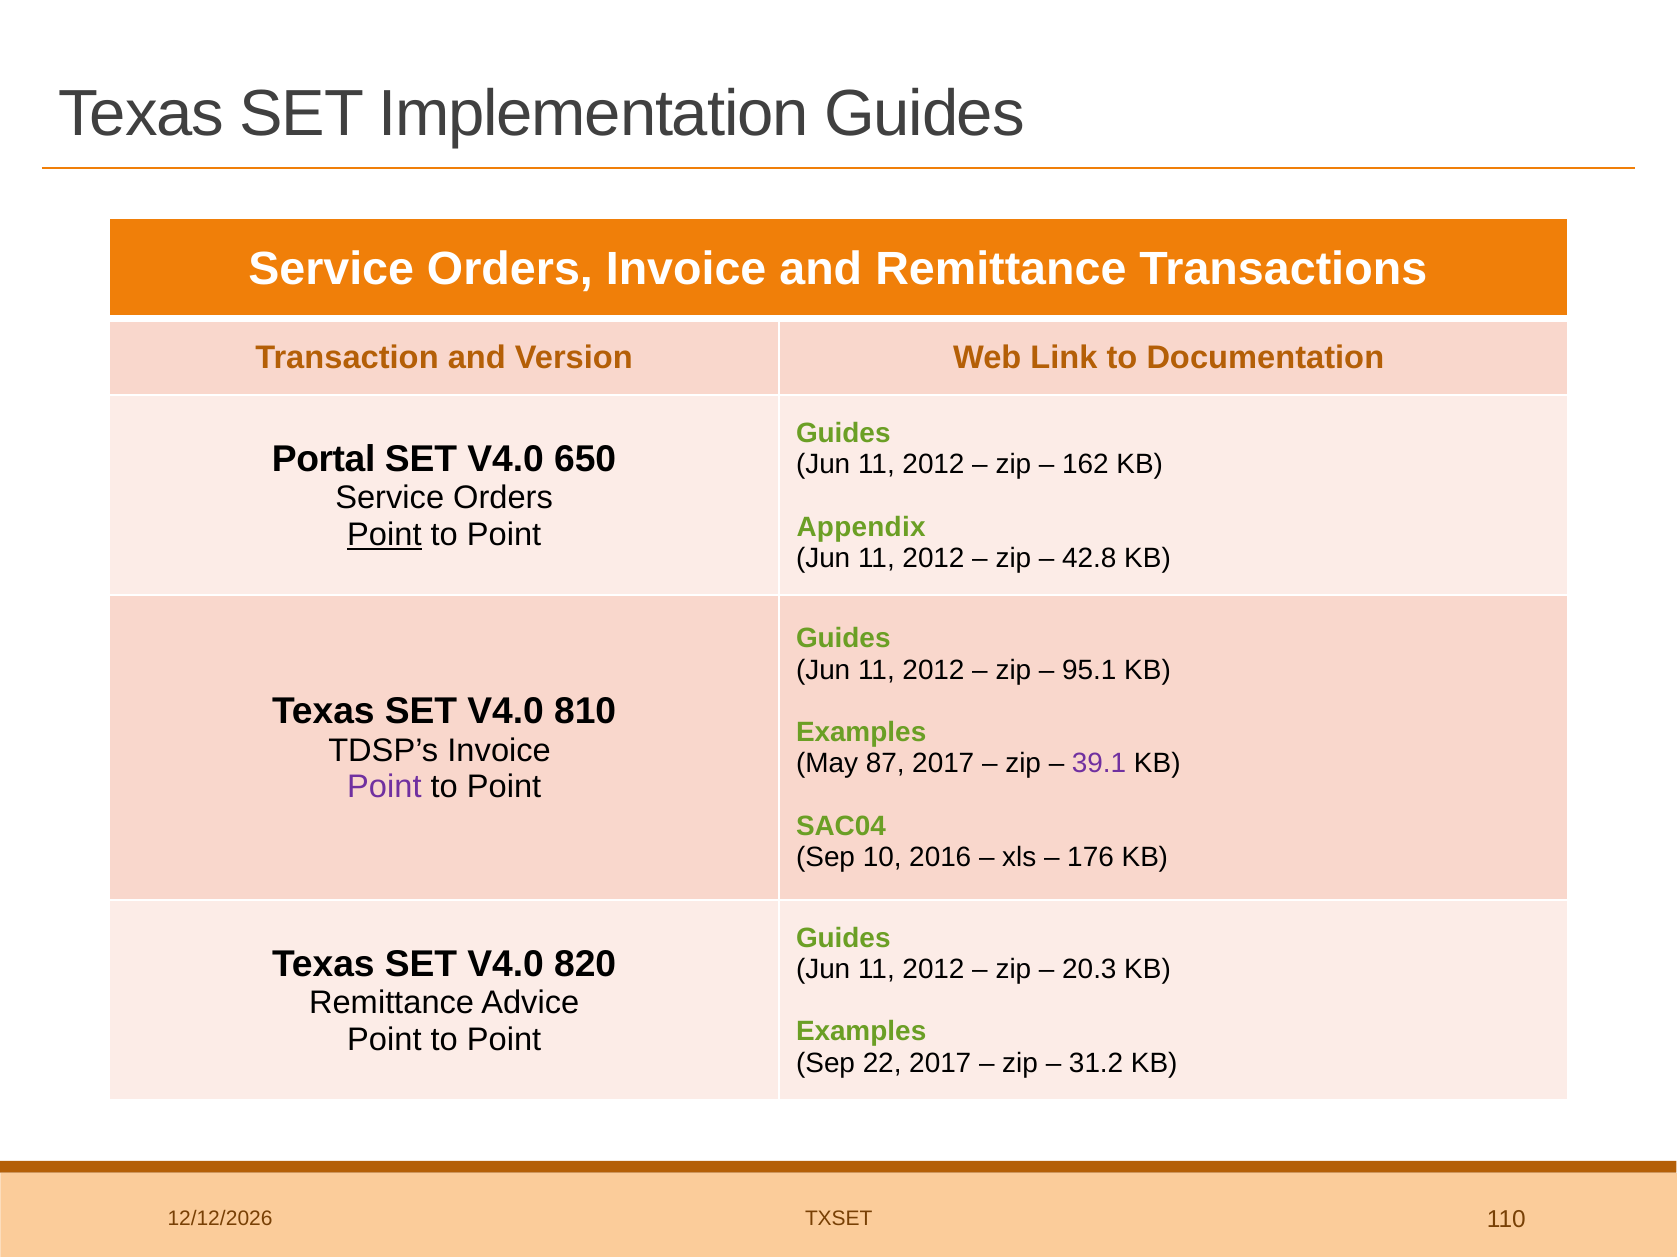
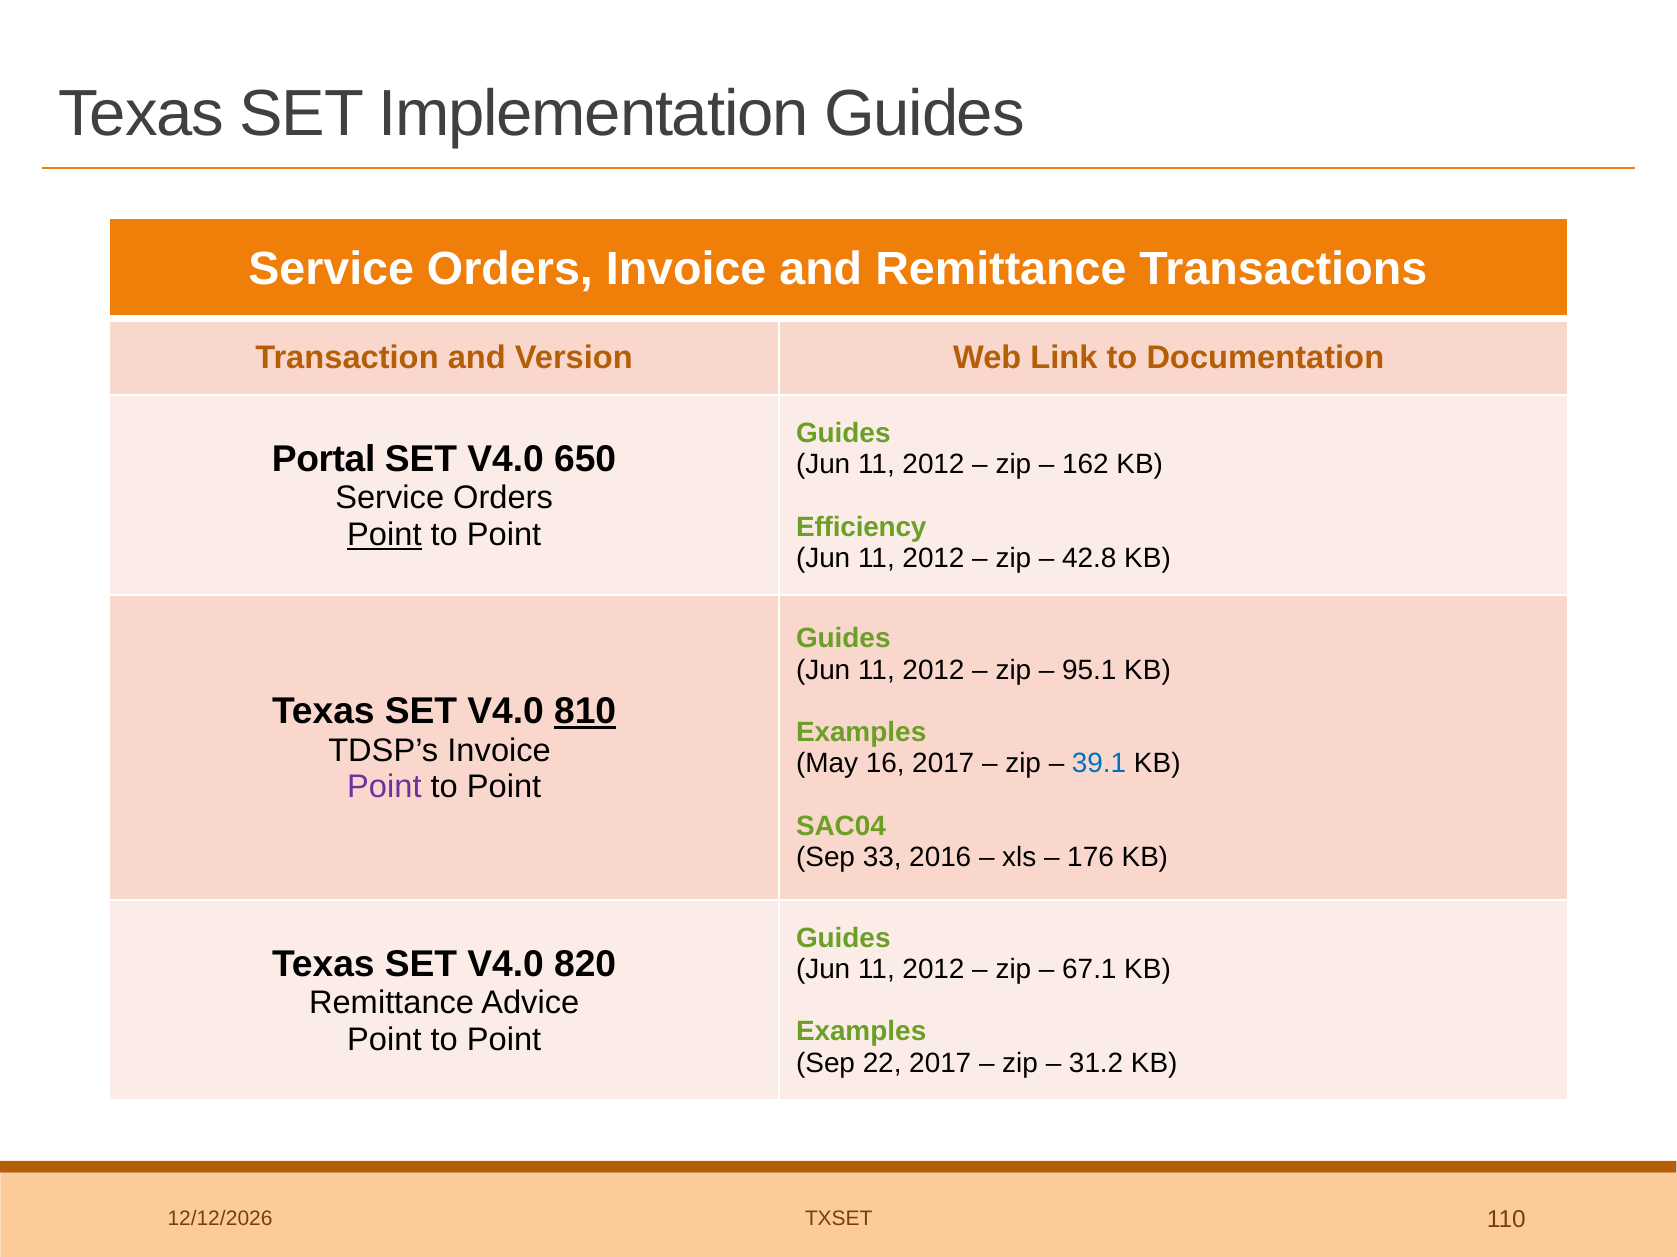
Appendix: Appendix -> Efficiency
810 underline: none -> present
87: 87 -> 16
39.1 colour: purple -> blue
10: 10 -> 33
20.3: 20.3 -> 67.1
